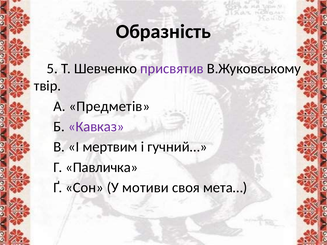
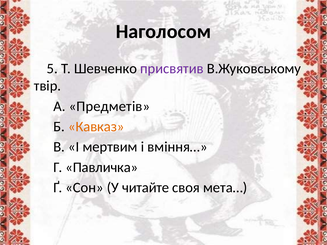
Образність: Образність -> Наголосом
Кавказ colour: purple -> orange
гучний…: гучний… -> вміння…
мотиви: мотиви -> читайте
